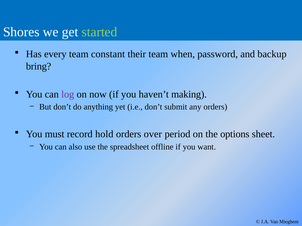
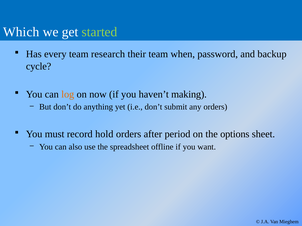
Shores: Shores -> Which
constant: constant -> research
bring: bring -> cycle
log colour: purple -> orange
over: over -> after
